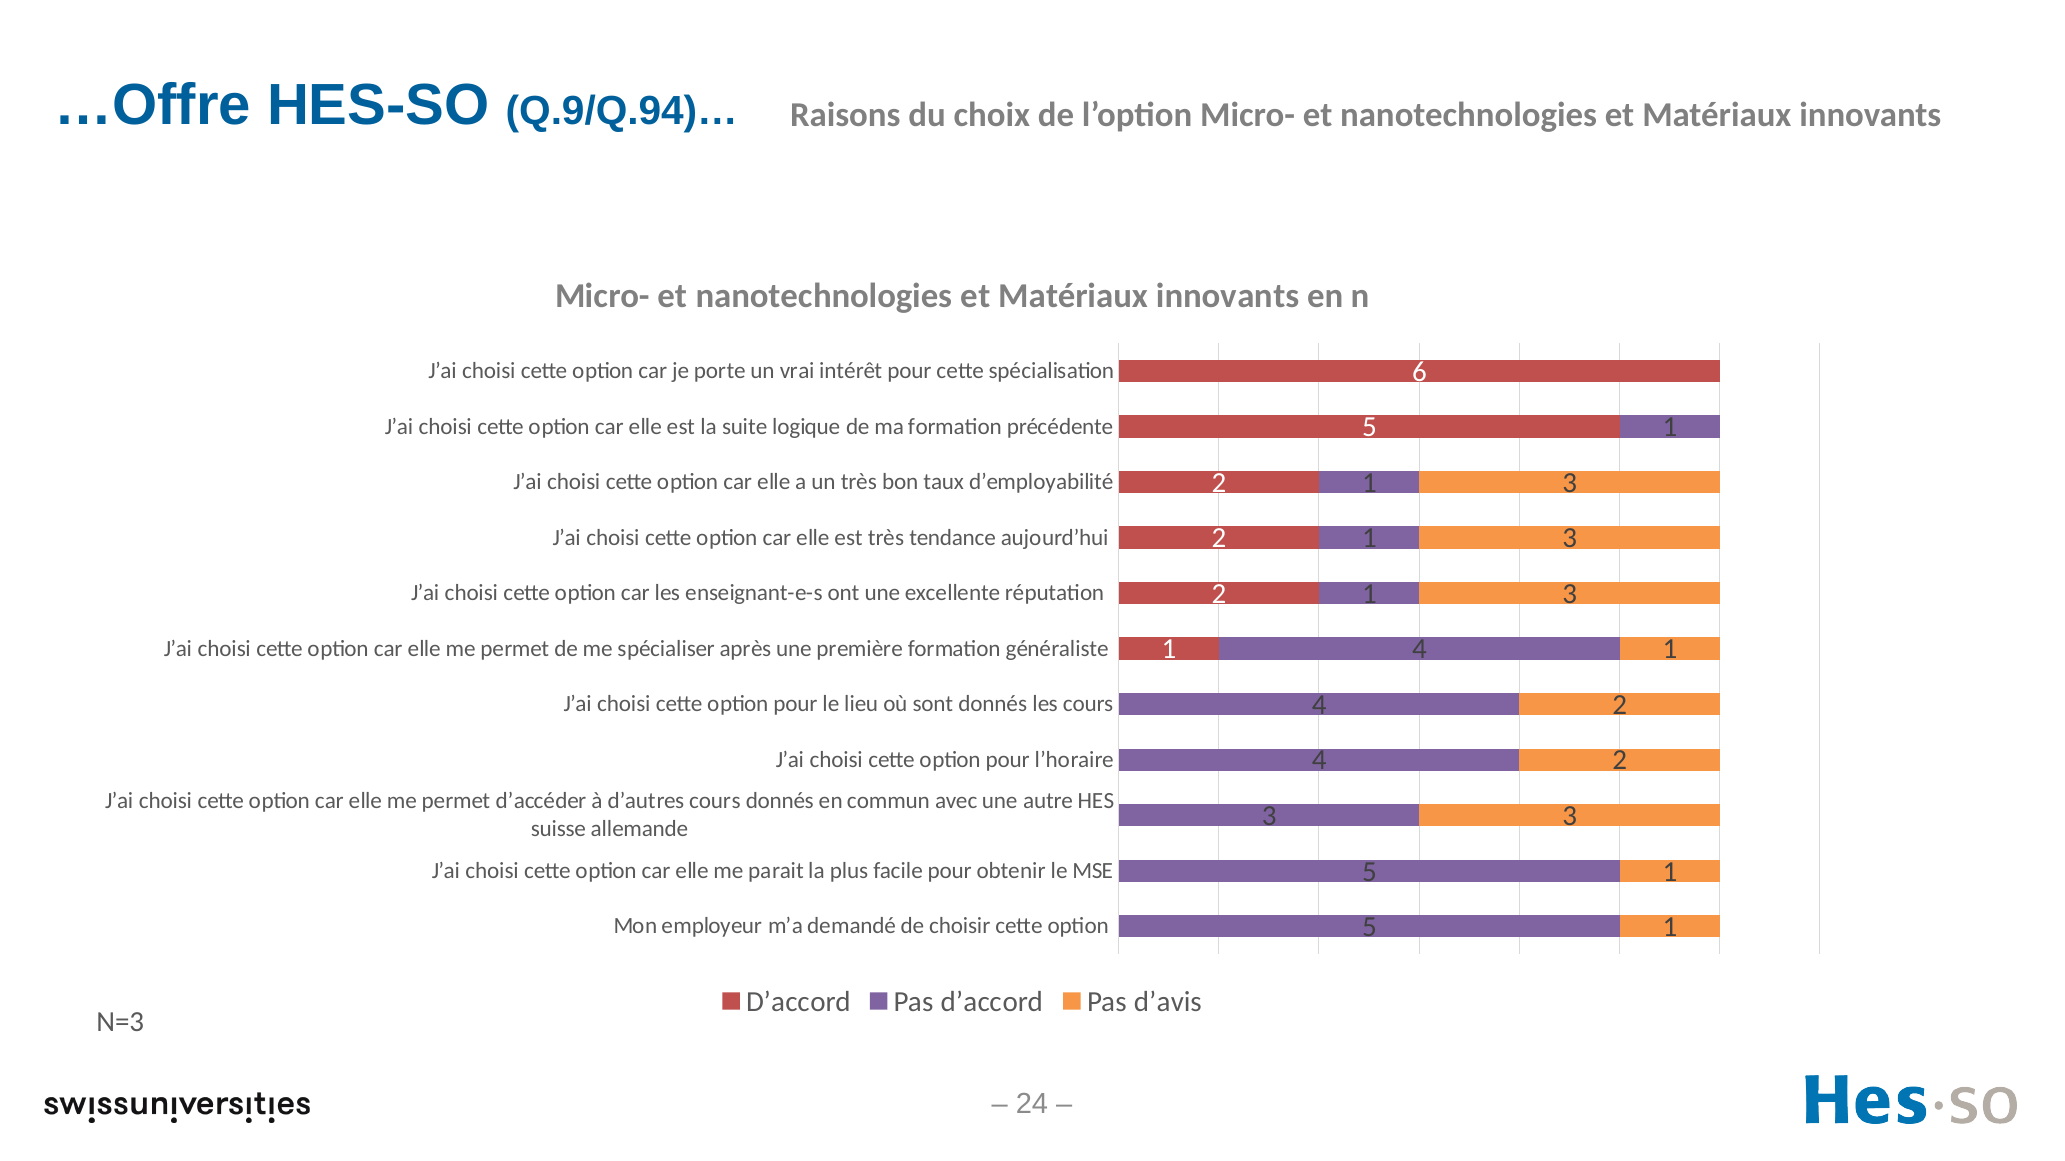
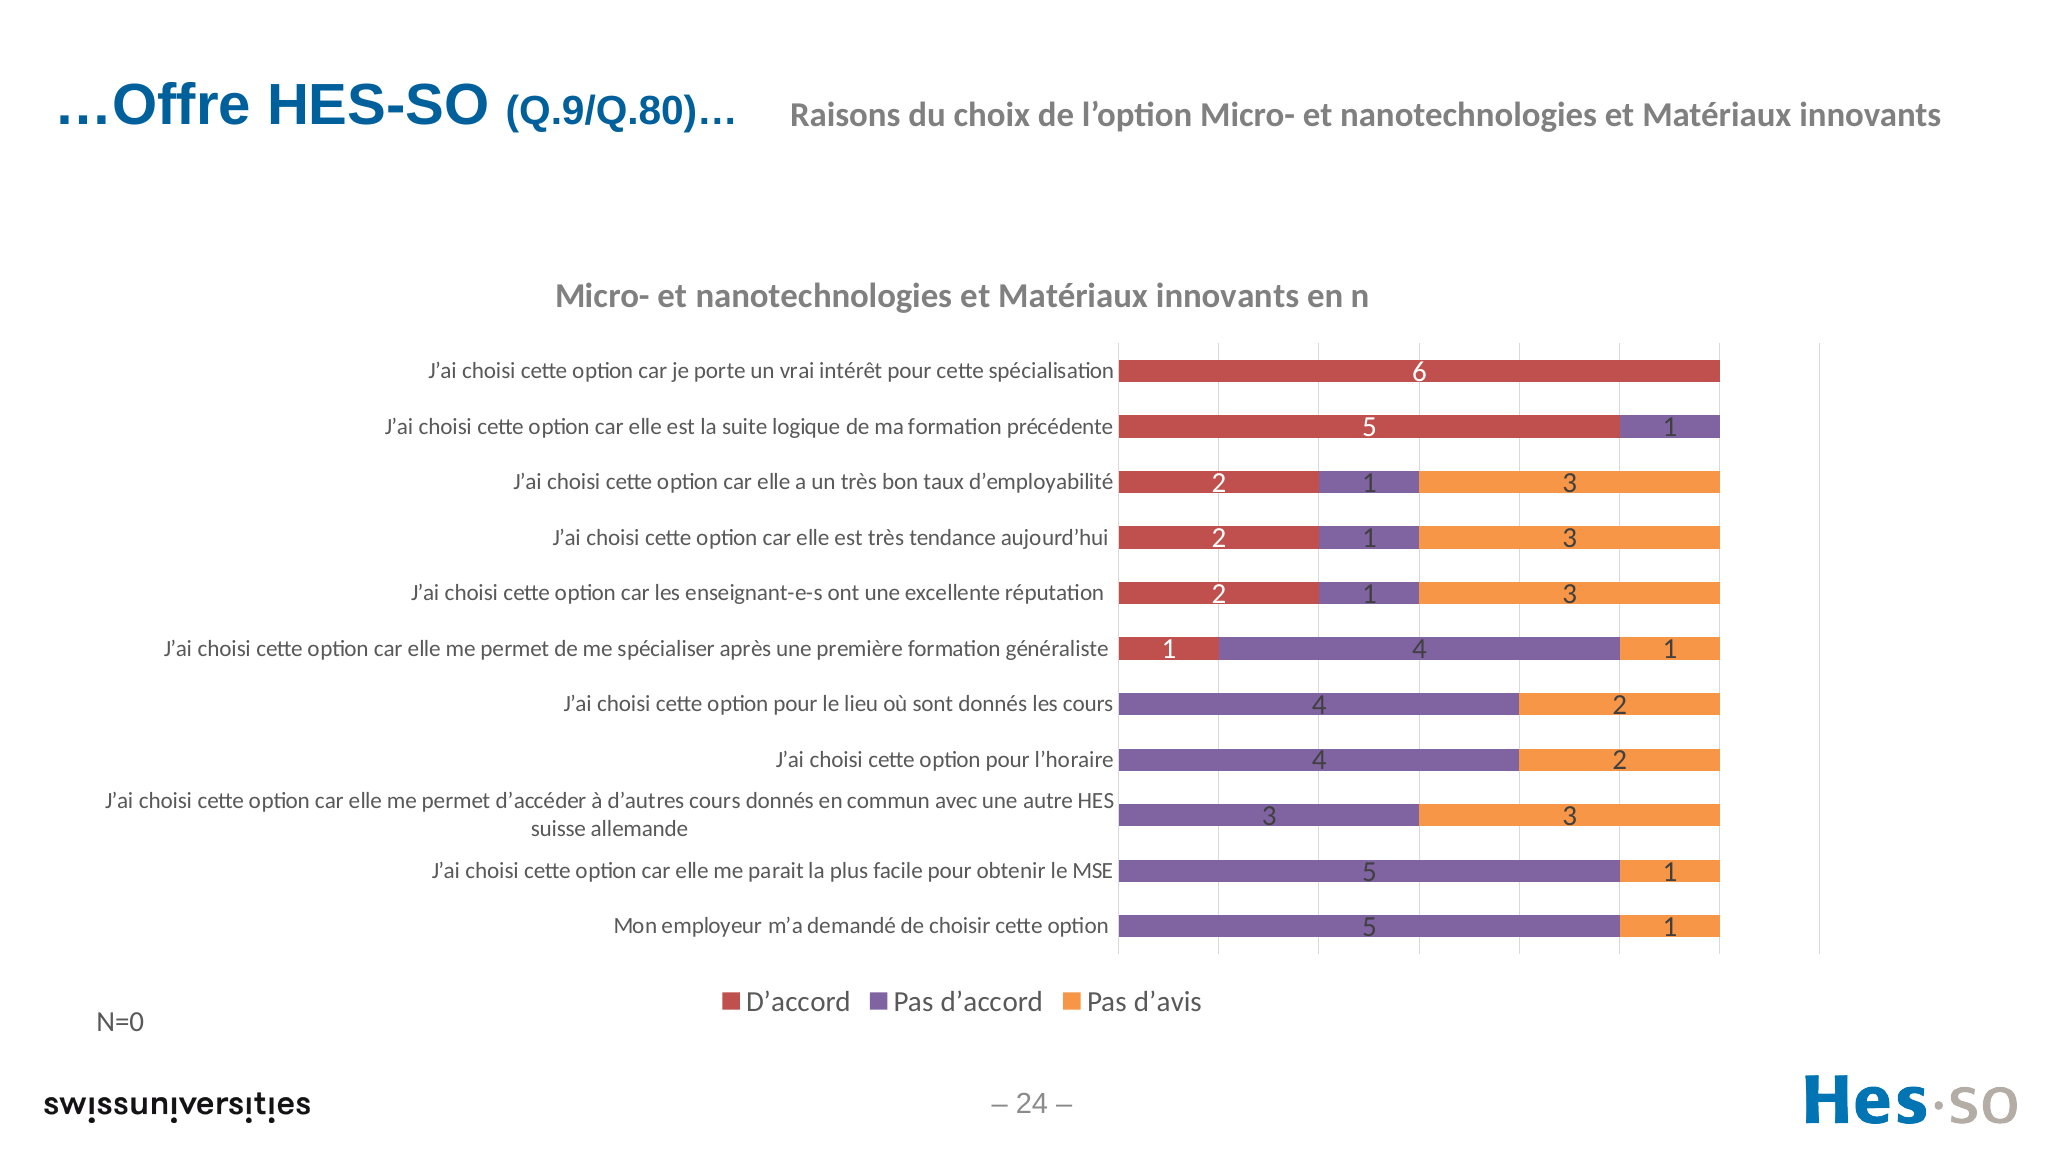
Q.9/Q.94)…: Q.9/Q.94)… -> Q.9/Q.80)…
N=3: N=3 -> N=0
